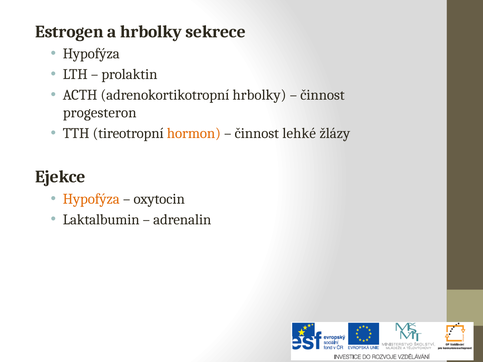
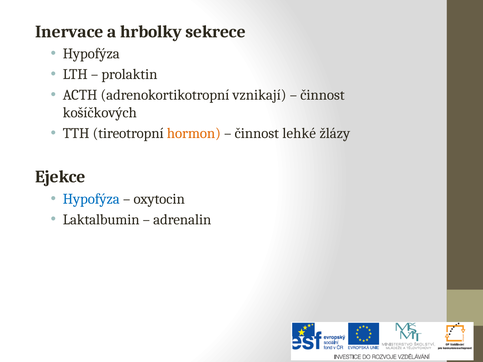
Estrogen: Estrogen -> Inervace
adrenokortikotropní hrbolky: hrbolky -> vznikají
progesteron: progesteron -> košíčkových
Hypofýza at (91, 199) colour: orange -> blue
